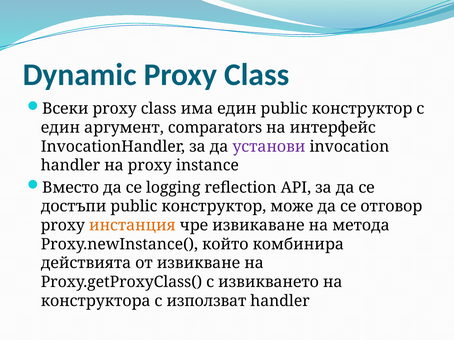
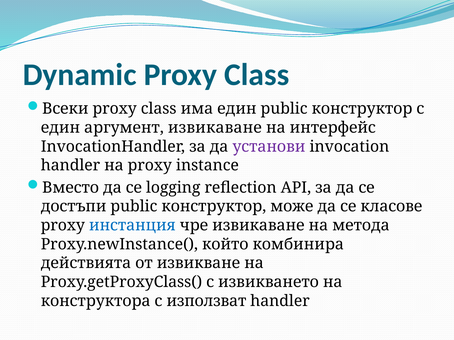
аргумент comparators: comparators -> извикаване
отговор: отговор -> класове
инстанция colour: orange -> blue
